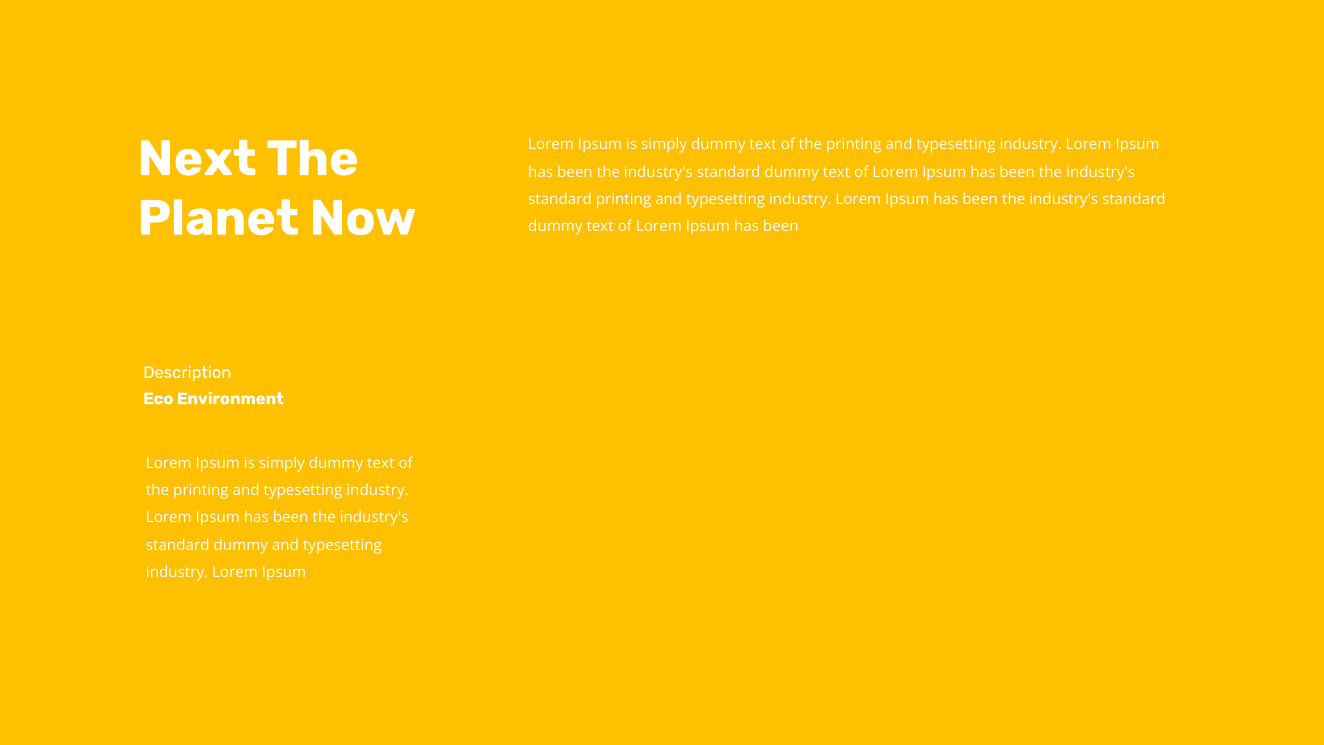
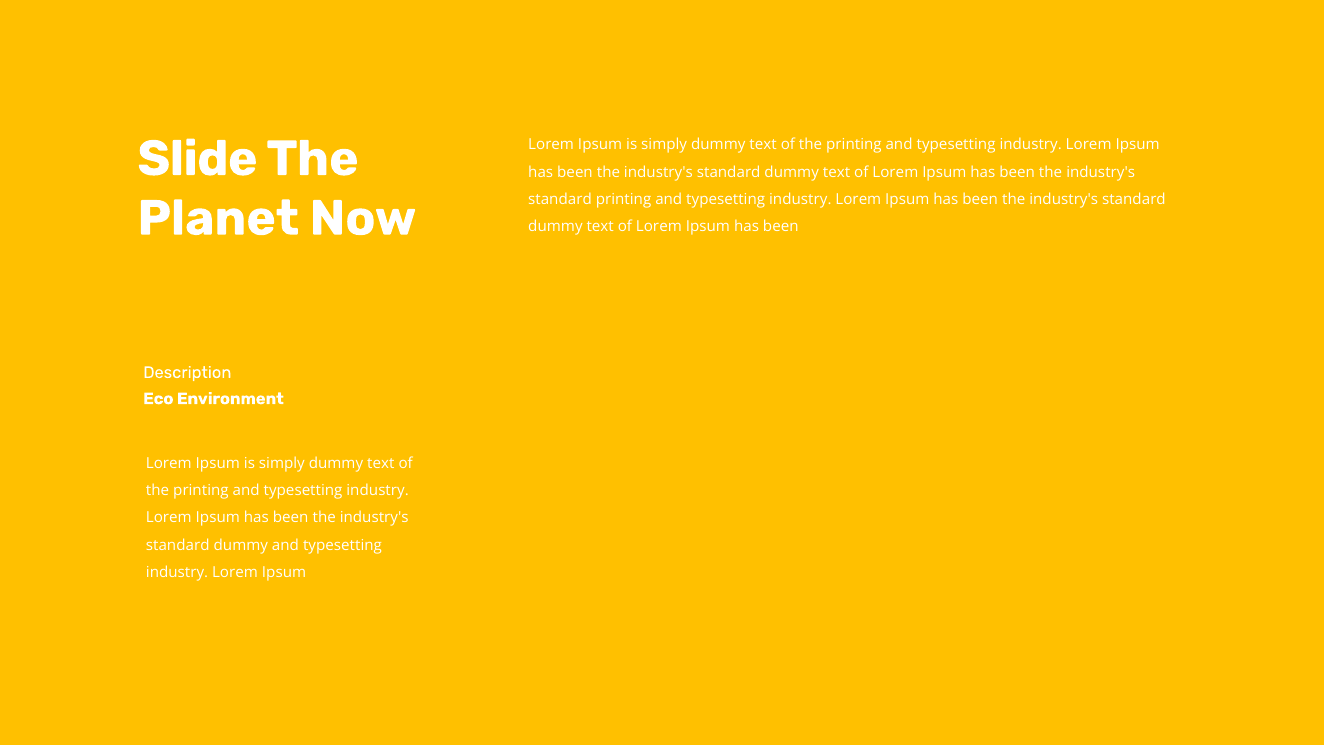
Next: Next -> Slide
